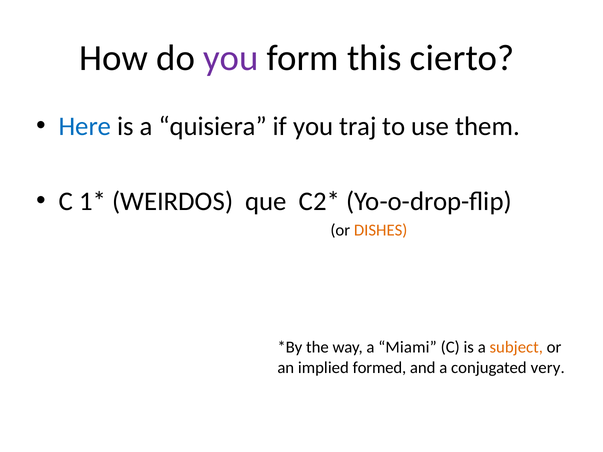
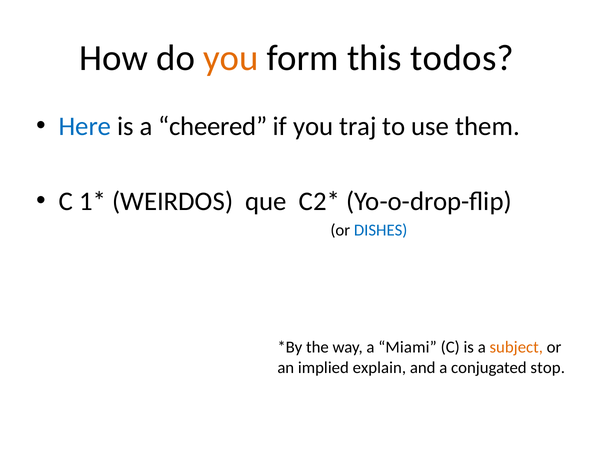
you at (231, 58) colour: purple -> orange
cierto: cierto -> todos
quisiera: quisiera -> cheered
DISHES colour: orange -> blue
formed: formed -> explain
very: very -> stop
